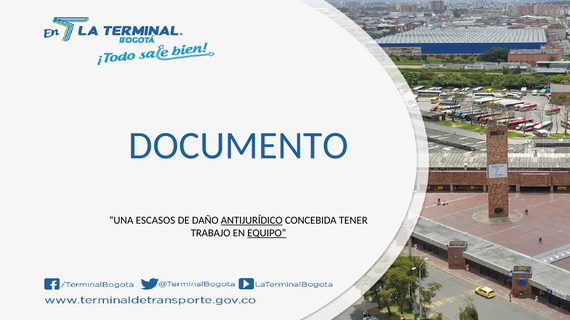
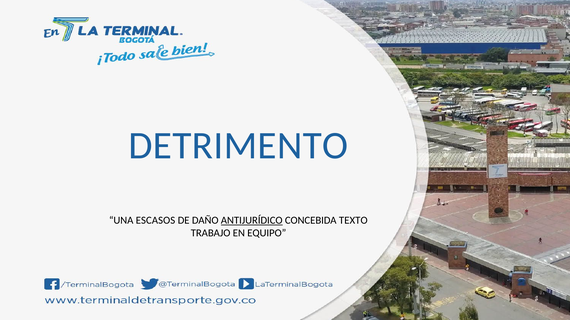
DOCUMENTO: DOCUMENTO -> DETRIMENTO
TENER: TENER -> TEXTO
EQUIPO underline: present -> none
